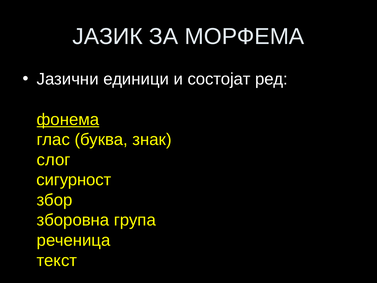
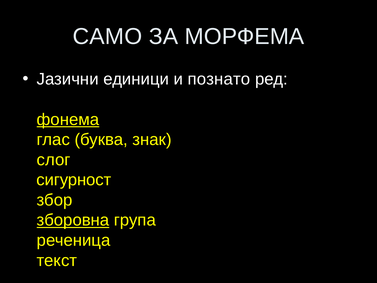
ЈАЗИК: ЈАЗИК -> САМО
состојат: состојат -> познато
зборовна underline: none -> present
